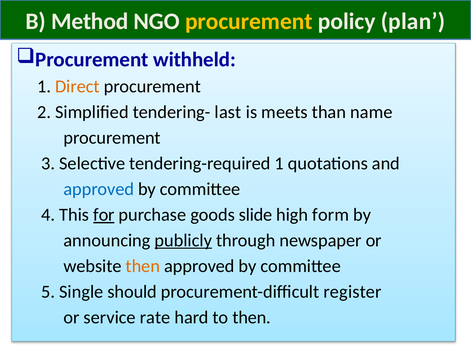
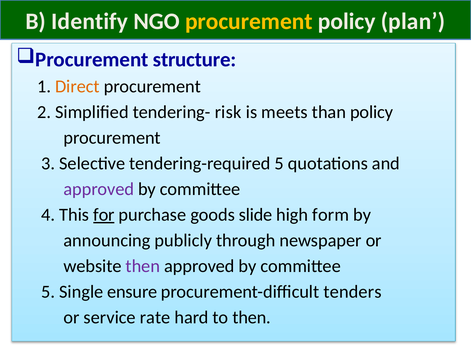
Method: Method -> Identify
withheld: withheld -> structure
last: last -> risk
than name: name -> policy
tendering-required 1: 1 -> 5
approved at (99, 189) colour: blue -> purple
publicly underline: present -> none
then at (143, 266) colour: orange -> purple
should: should -> ensure
register: register -> tenders
